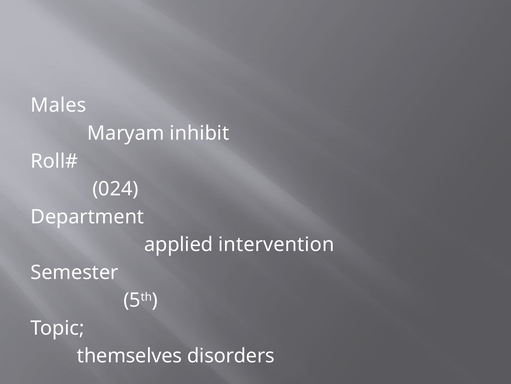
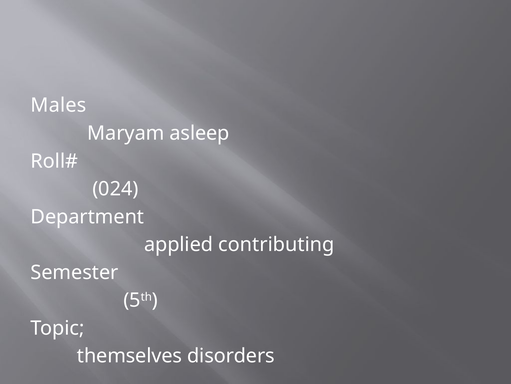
inhibit: inhibit -> asleep
intervention: intervention -> contributing
